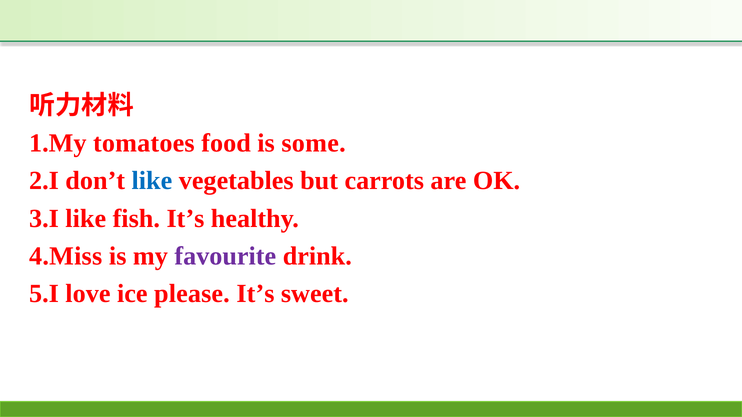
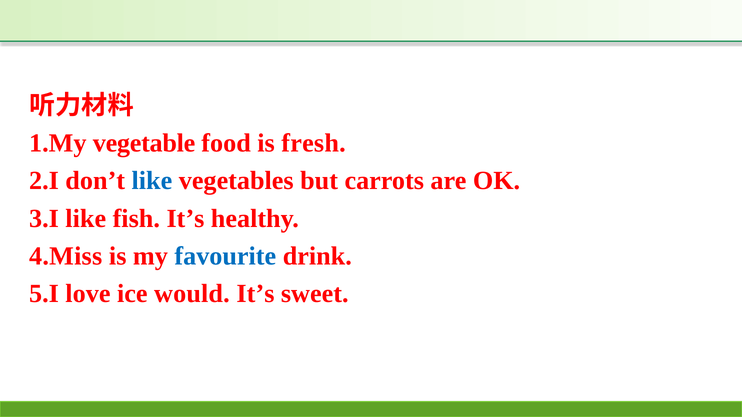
tomatoes: tomatoes -> vegetable
some: some -> fresh
favourite colour: purple -> blue
please: please -> would
